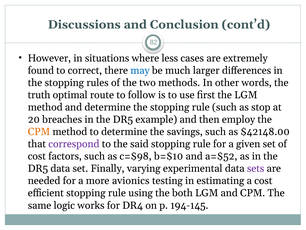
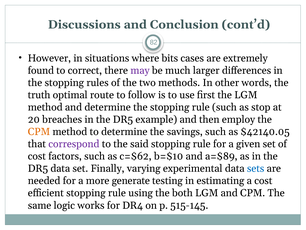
less: less -> bits
may colour: blue -> purple
$42148.00: $42148.00 -> $42140.05
c=$98: c=$98 -> c=$62
a=$52: a=$52 -> a=$89
sets colour: purple -> blue
avionics: avionics -> generate
194-145: 194-145 -> 515-145
